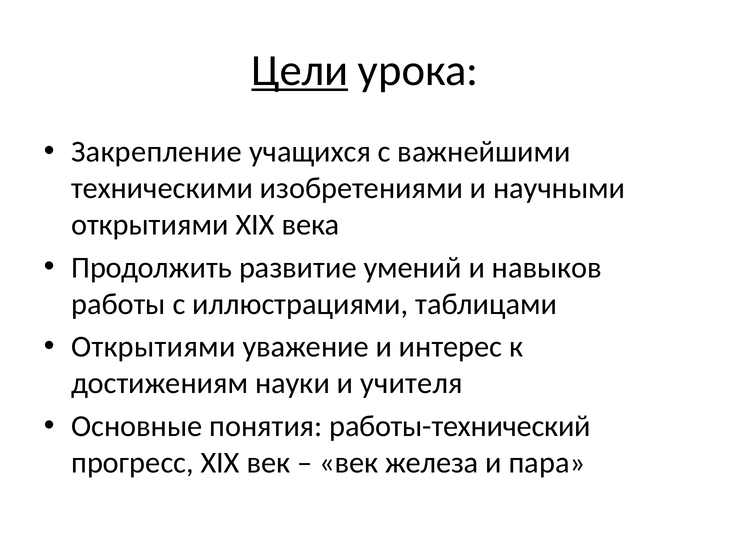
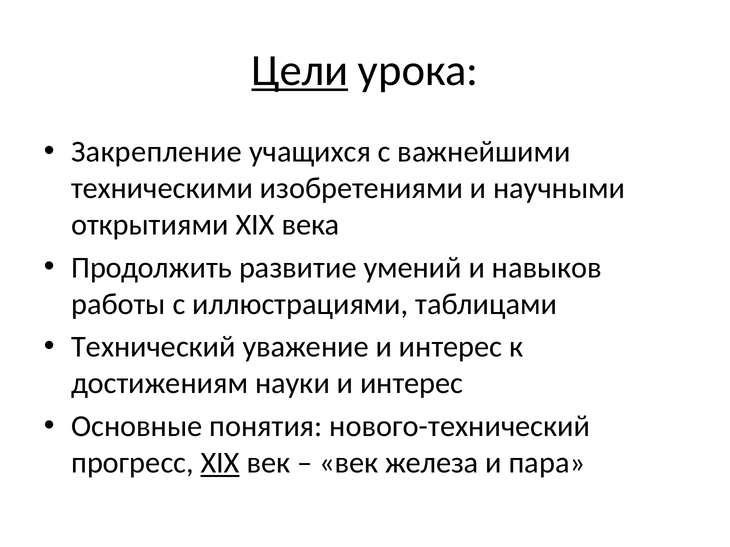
Открытиями at (153, 347): Открытиями -> Технический
науки и учителя: учителя -> интерес
работы-технический: работы-технический -> нового-технический
XIX at (220, 463) underline: none -> present
